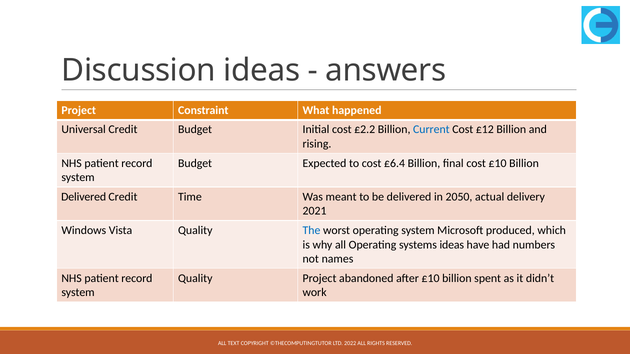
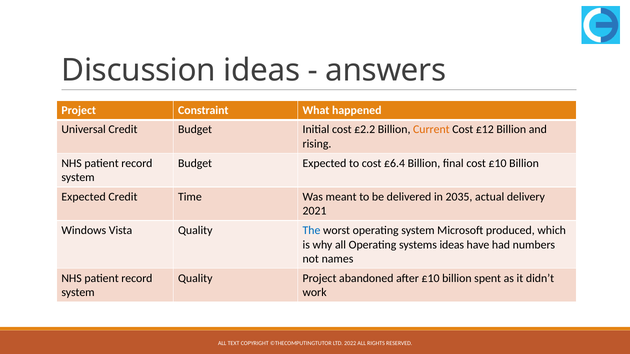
Current colour: blue -> orange
Delivered at (84, 197): Delivered -> Expected
2050: 2050 -> 2035
